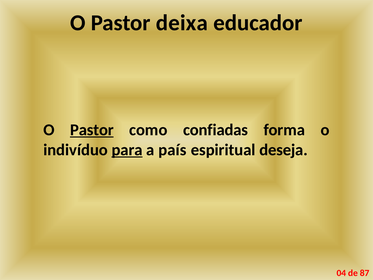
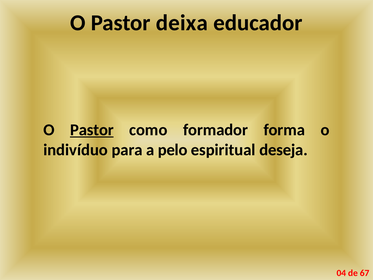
confiadas: confiadas -> formador
para underline: present -> none
país: país -> pelo
87: 87 -> 67
